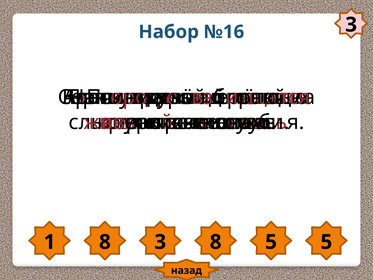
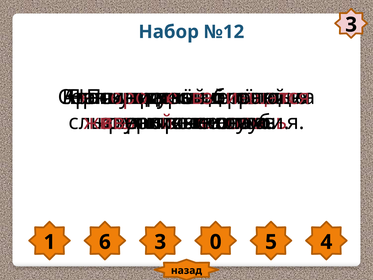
№16: №16 -> №12
1 8: 8 -> 6
3 8: 8 -> 0
5 5: 5 -> 4
